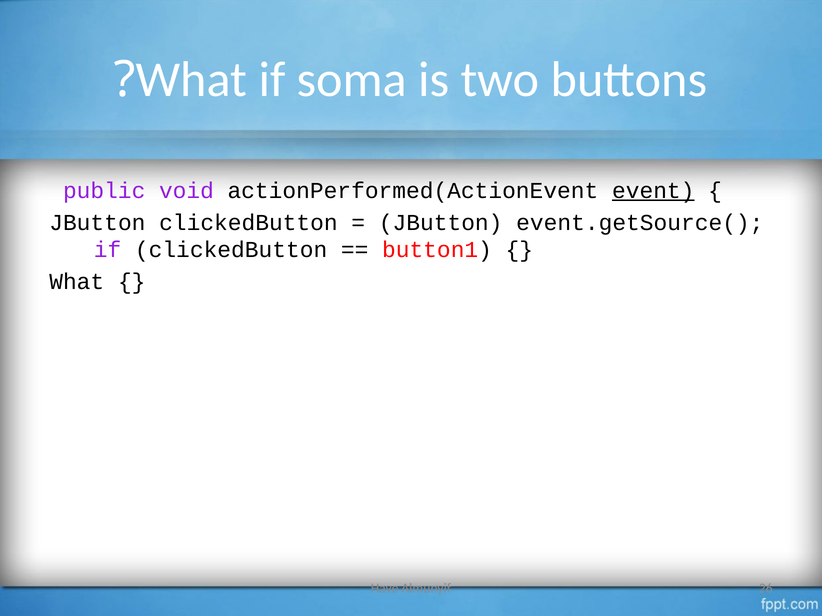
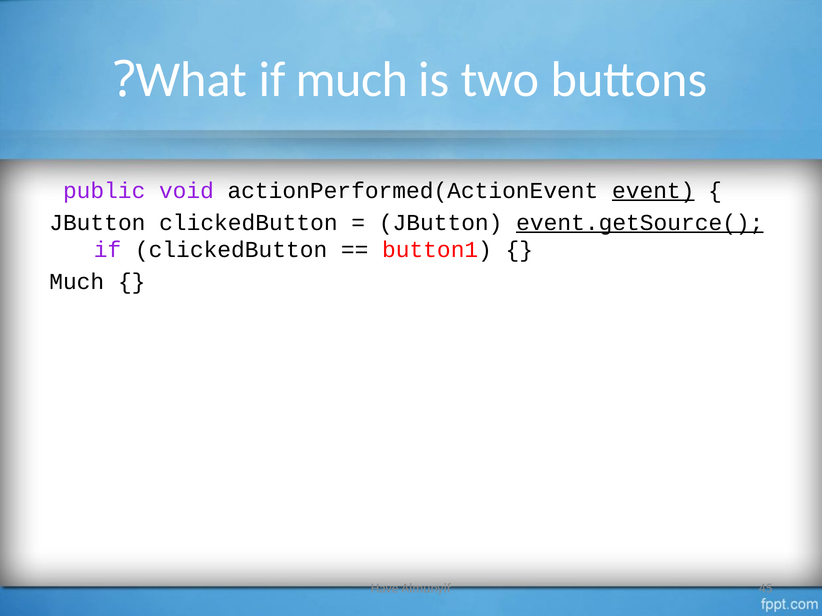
if soma: soma -> much
event.getSource( underline: none -> present
What at (77, 282): What -> Much
26: 26 -> 45
